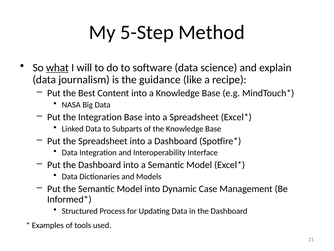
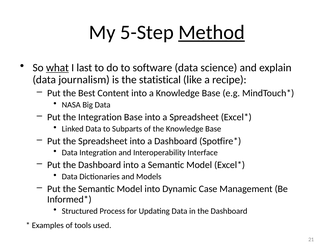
Method underline: none -> present
will: will -> last
guidance: guidance -> statistical
